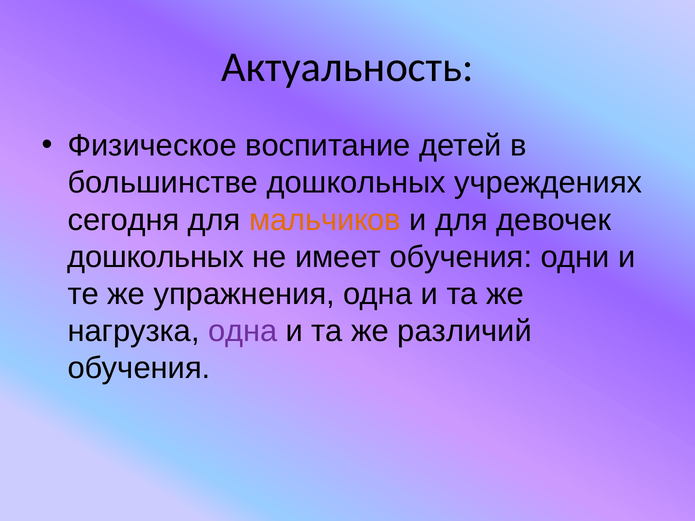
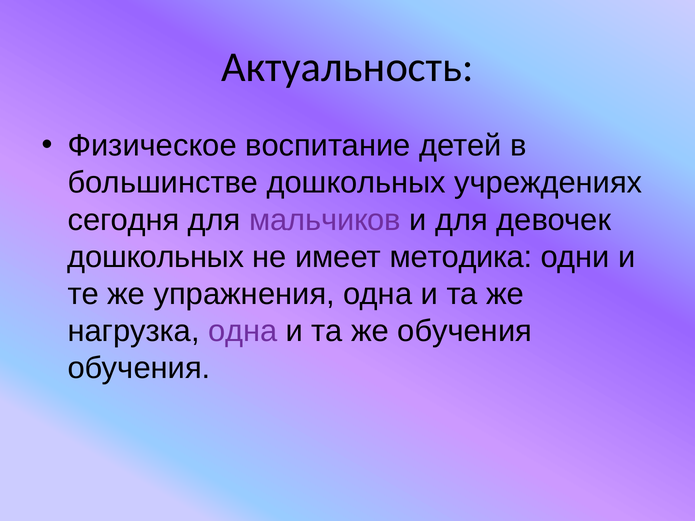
мальчиков colour: orange -> purple
имеет обучения: обучения -> методика
же различий: различий -> обучения
